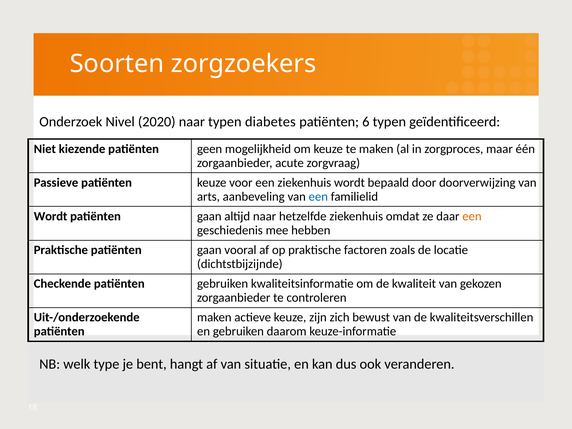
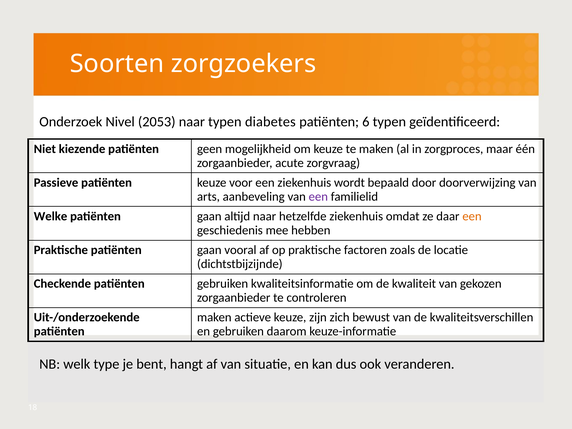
2020: 2020 -> 2053
een at (318, 197) colour: blue -> purple
Wordt at (51, 216): Wordt -> Welke
